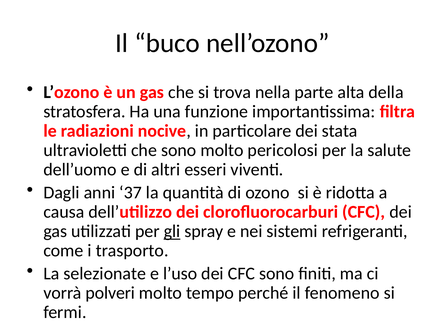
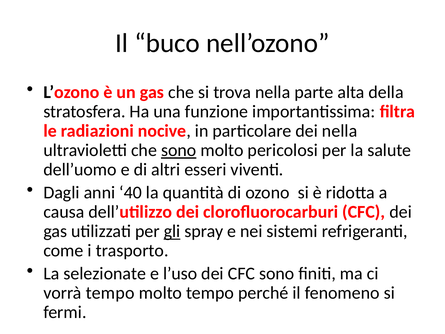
dei stata: stata -> nella
sono at (179, 150) underline: none -> present
37: 37 -> 40
vorrà polveri: polveri -> tempo
